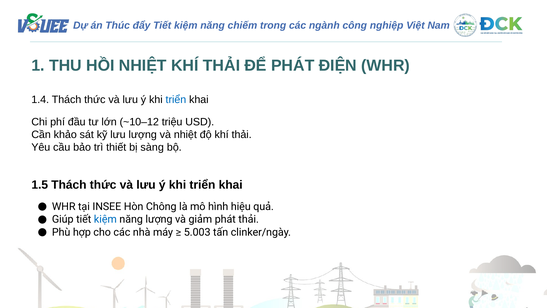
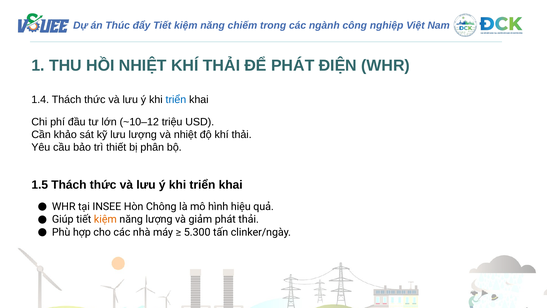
sàng: sàng -> phân
kiệm at (105, 219) colour: blue -> orange
5.003: 5.003 -> 5.300
